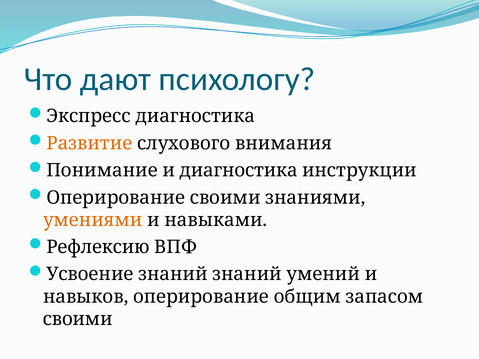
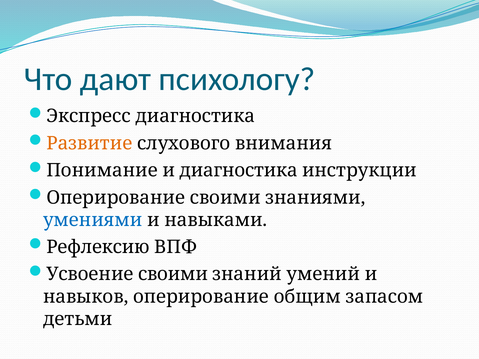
умениями colour: orange -> blue
Усвоение знаний: знаний -> своими
своими at (78, 319): своими -> детьми
